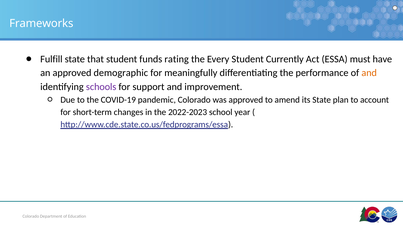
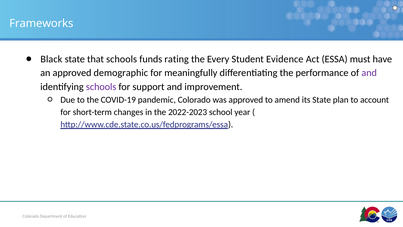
Fulfill: Fulfill -> Black
that student: student -> schools
Currently: Currently -> Evidence
and at (369, 73) colour: orange -> purple
